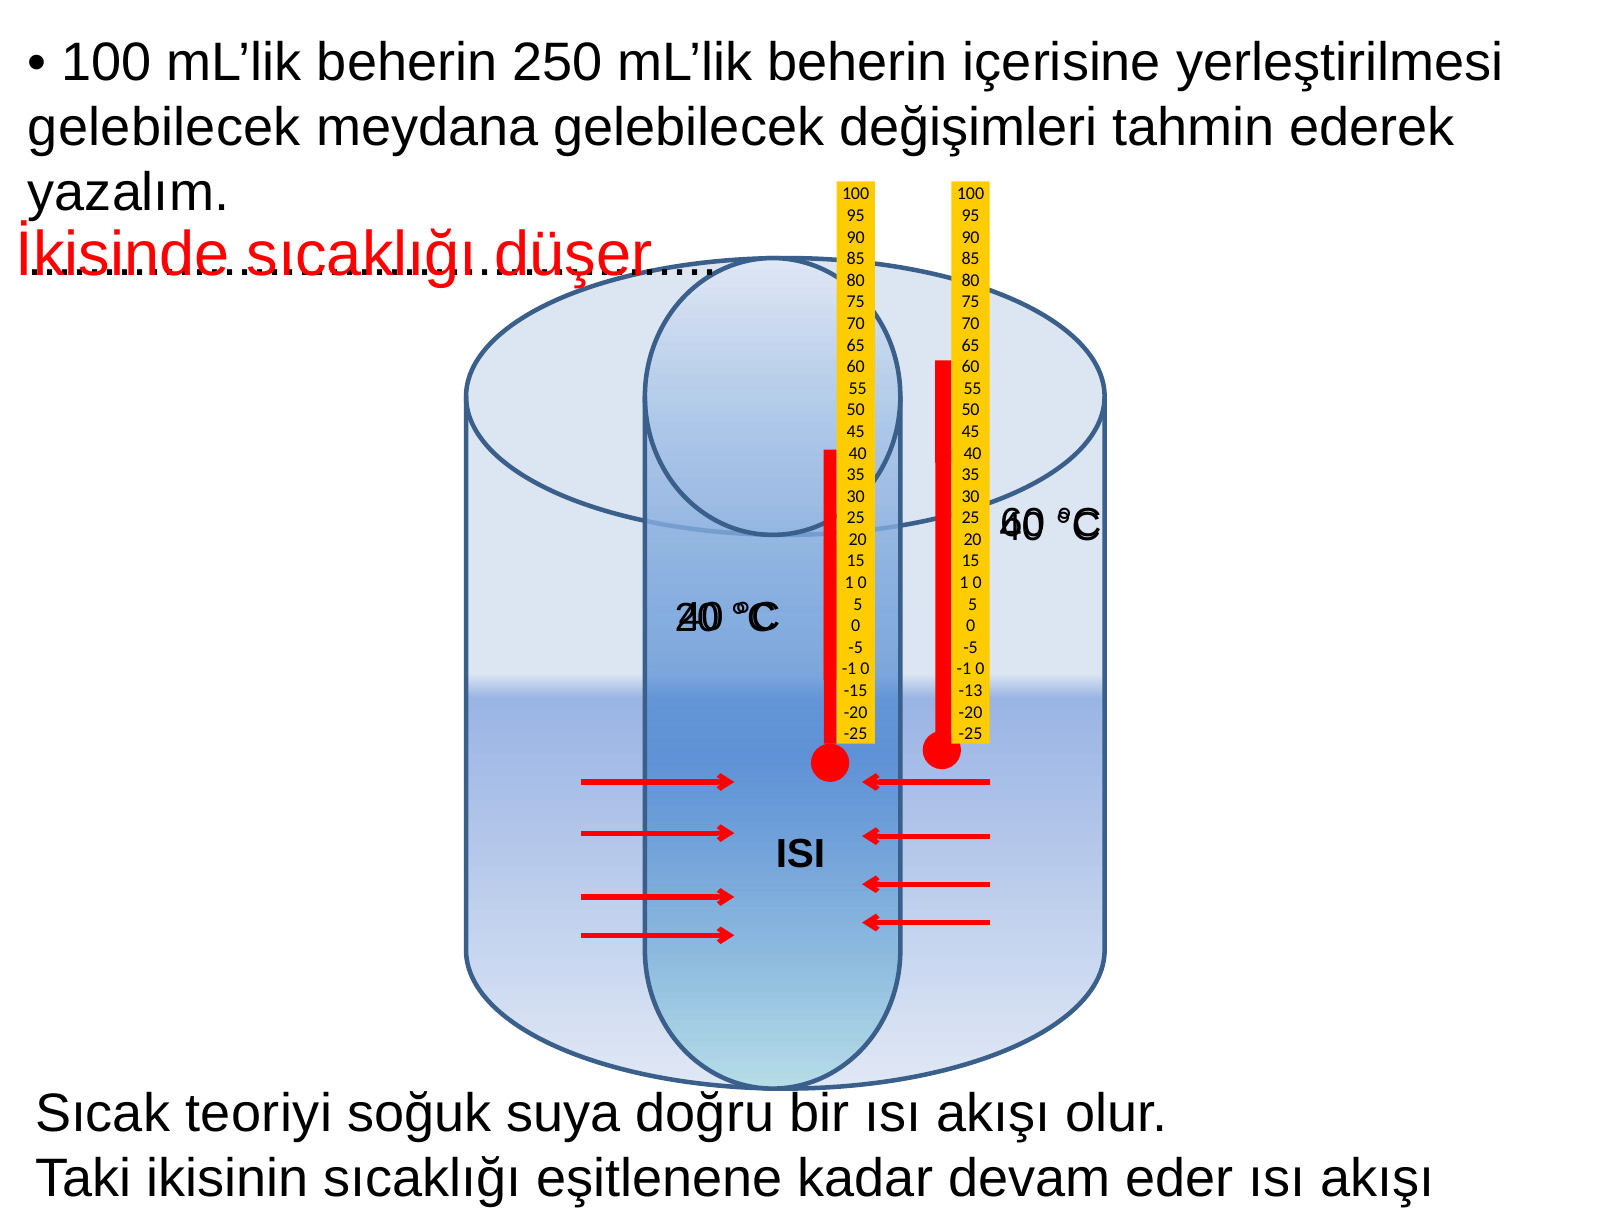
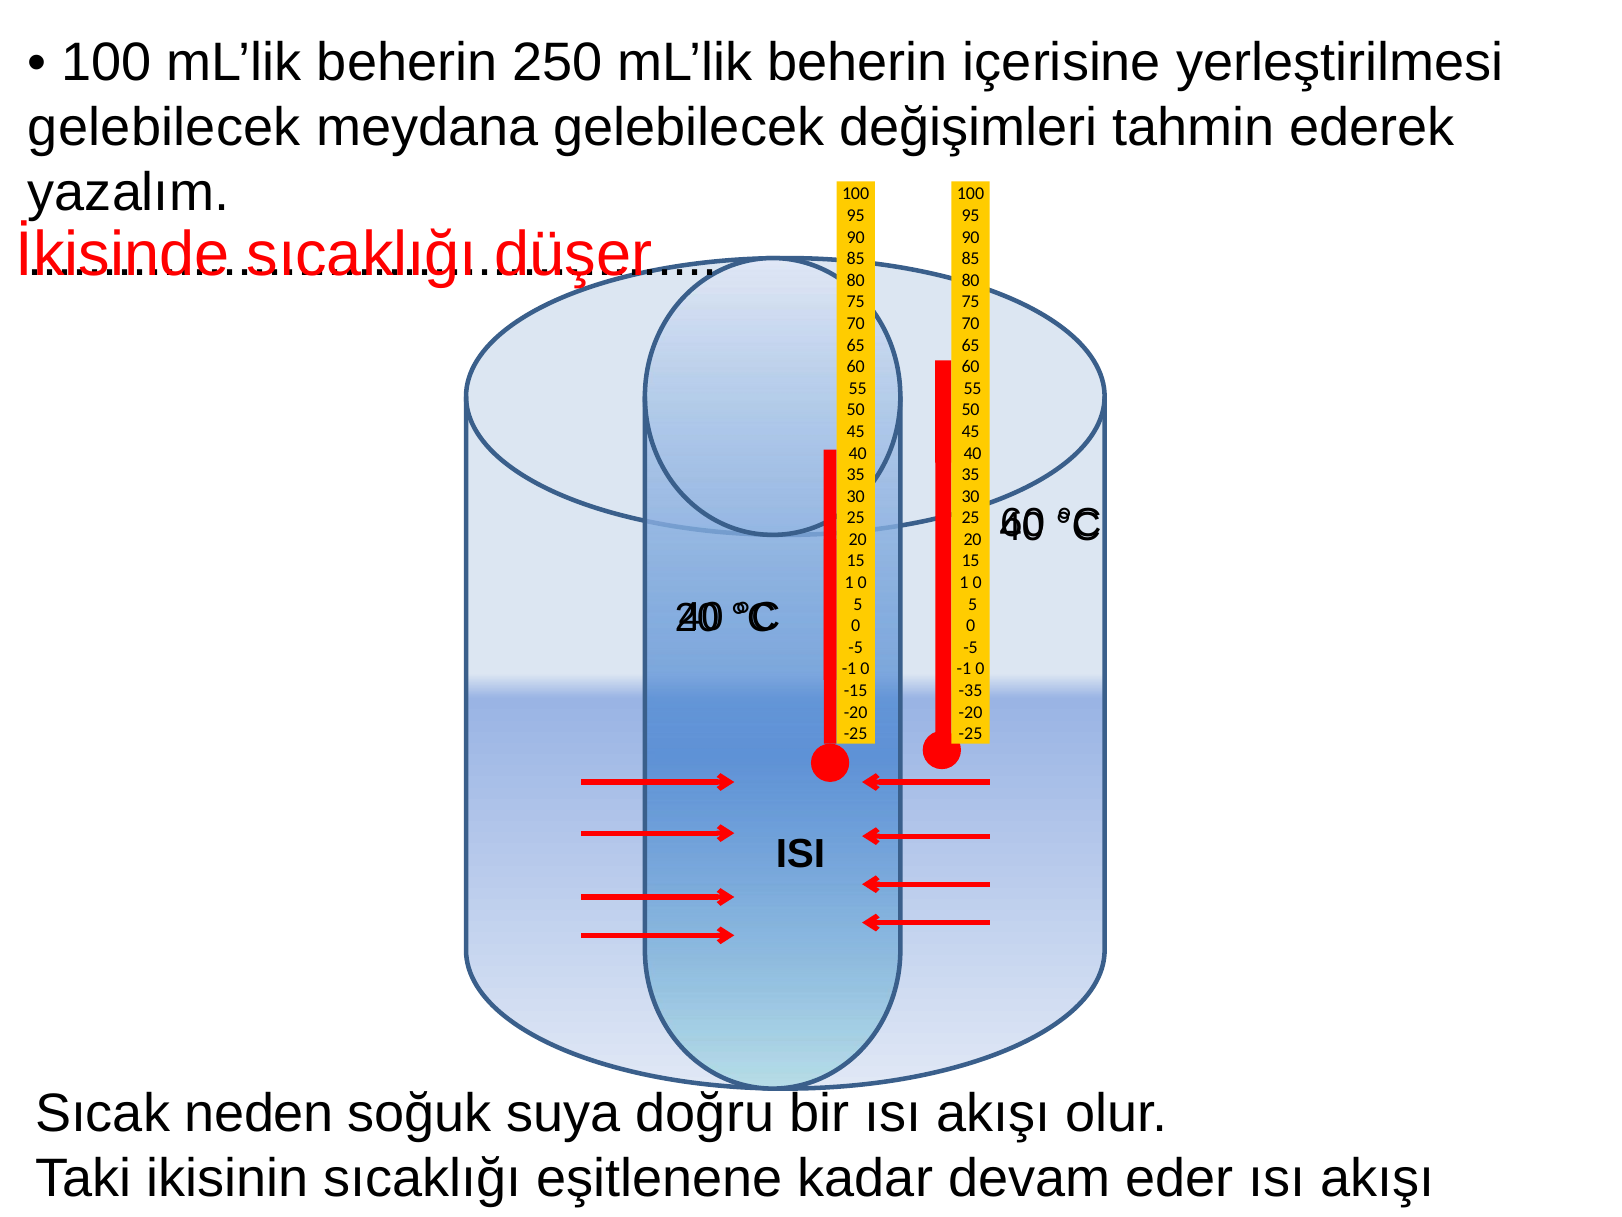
-13: -13 -> -35
teoriyi: teoriyi -> neden
